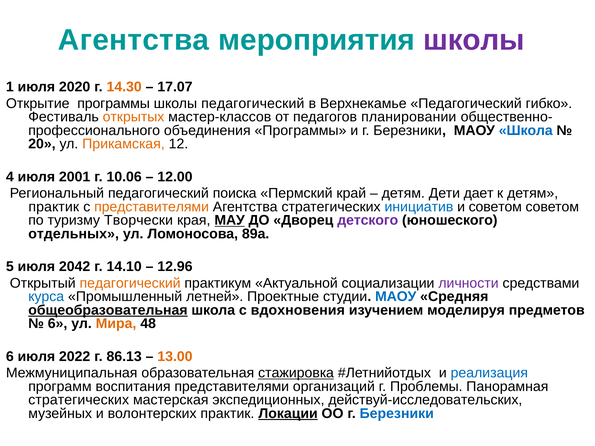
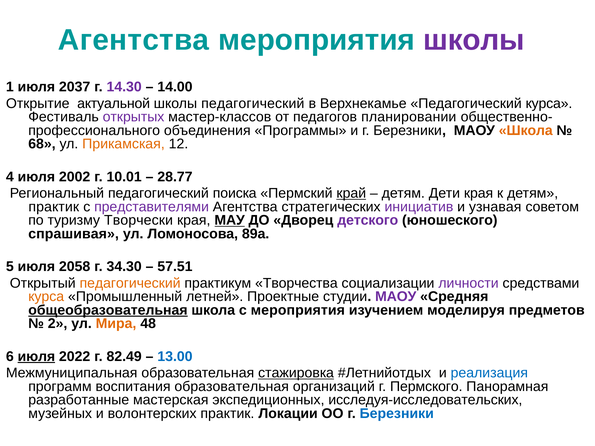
2020: 2020 -> 2037
14.30 colour: orange -> purple
17.07: 17.07 -> 14.00
Открытие программы: программы -> актуальной
Педагогический гибко: гибко -> курса
открытых colour: orange -> purple
Школа at (526, 130) colour: blue -> orange
20: 20 -> 68
2001: 2001 -> 2002
10.06: 10.06 -> 10.01
12.00: 12.00 -> 28.77
край underline: none -> present
Дети дает: дает -> края
представителями at (152, 207) colour: orange -> purple
инициатив colour: blue -> purple
и советом: советом -> узнавая
отдельных: отдельных -> спрашивая
2042: 2042 -> 2058
14.10: 14.10 -> 34.30
12.96: 12.96 -> 57.51
Актуальной: Актуальной -> Творчества
курса at (46, 297) colour: blue -> orange
МАОУ at (396, 297) colour: blue -> purple
с вдохновения: вдохновения -> мероприятия
6 at (58, 324): 6 -> 2
июля at (36, 357) underline: none -> present
86.13: 86.13 -> 82.49
13.00 colour: orange -> blue
воспитания представителями: представителями -> образовательная
Проблемы: Проблемы -> Пермского
стратегических at (79, 400): стратегических -> разработанные
действуй-исследовательских: действуй-исследовательских -> исследуя-исследовательских
Локации underline: present -> none
